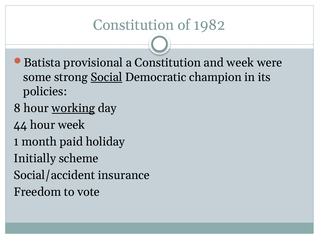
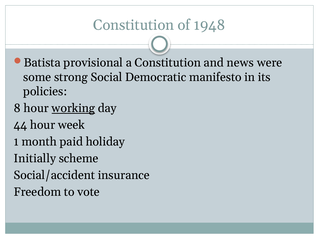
1982: 1982 -> 1948
and week: week -> news
Social underline: present -> none
champion: champion -> manifesto
